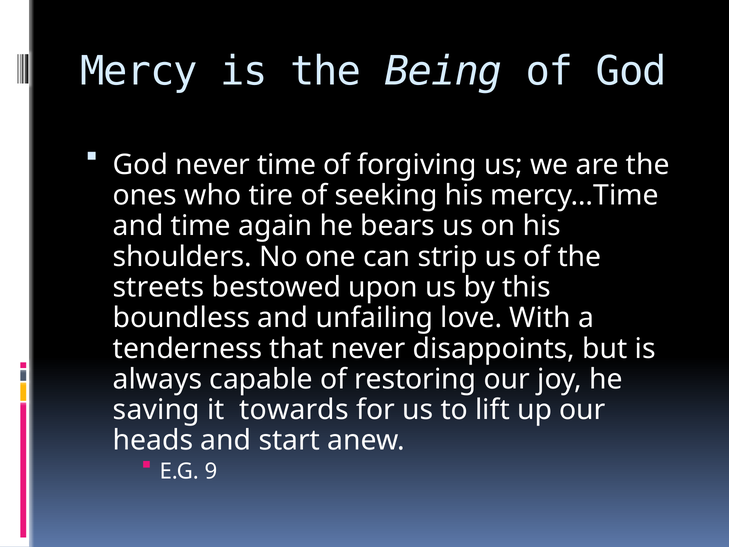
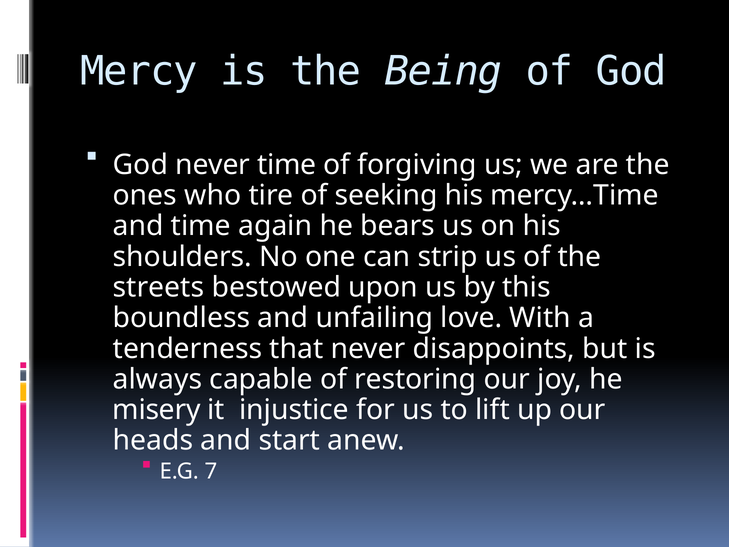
saving: saving -> misery
towards: towards -> injustice
9: 9 -> 7
